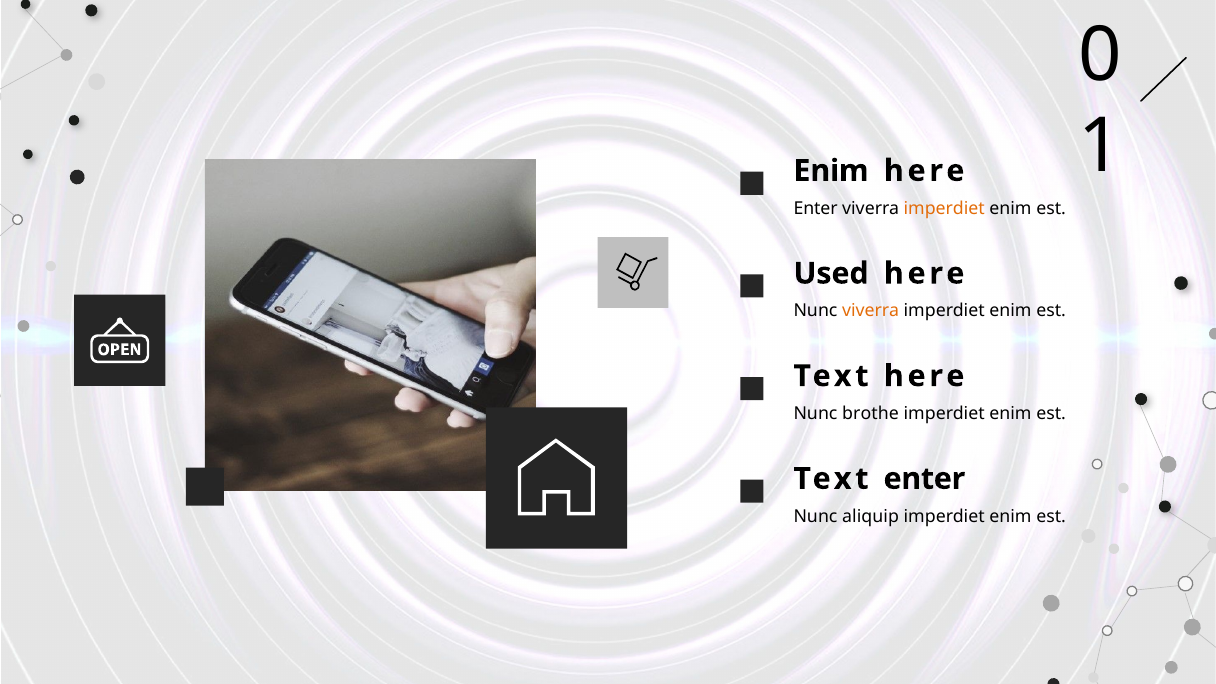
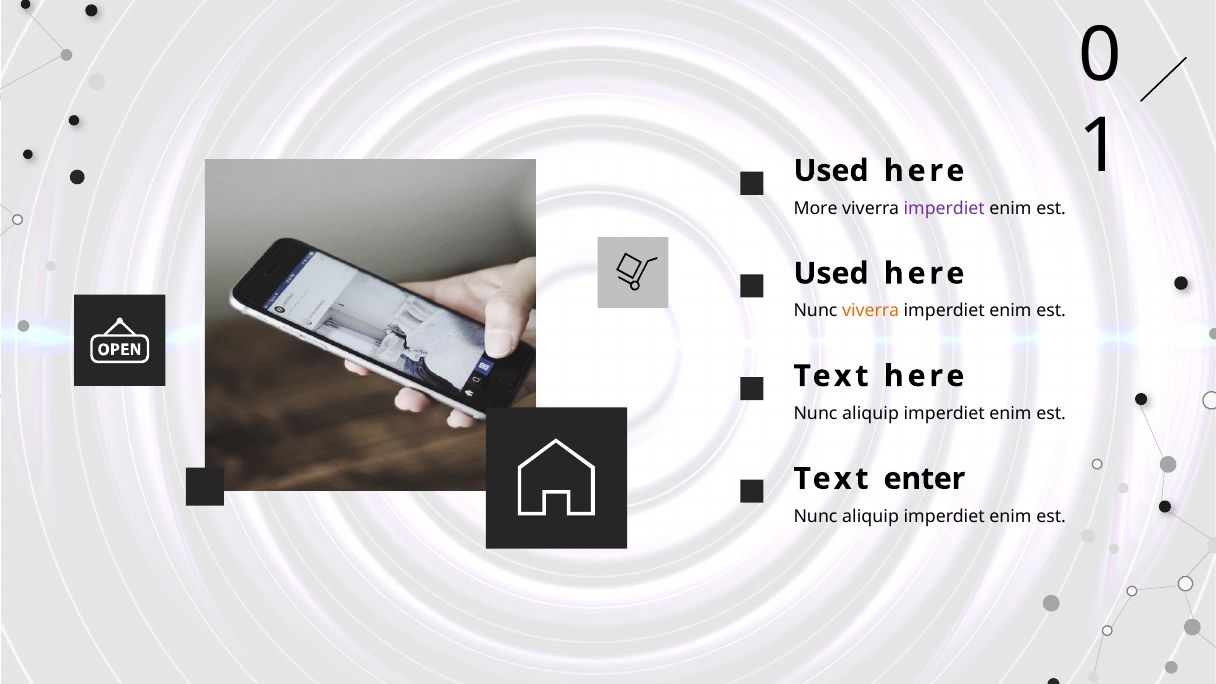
Enim at (831, 171): Enim -> Used
Enter at (816, 208): Enter -> More
imperdiet at (944, 208) colour: orange -> purple
brothe at (871, 414): brothe -> aliquip
